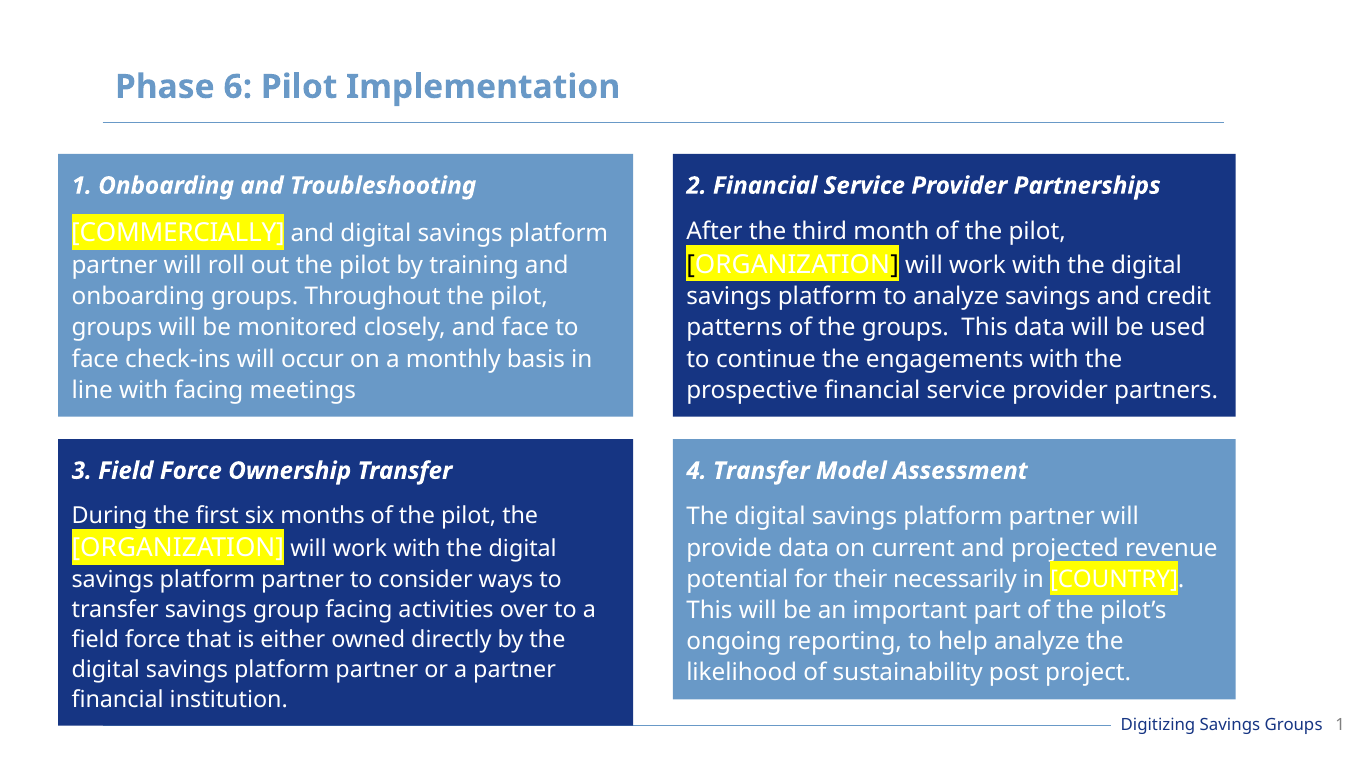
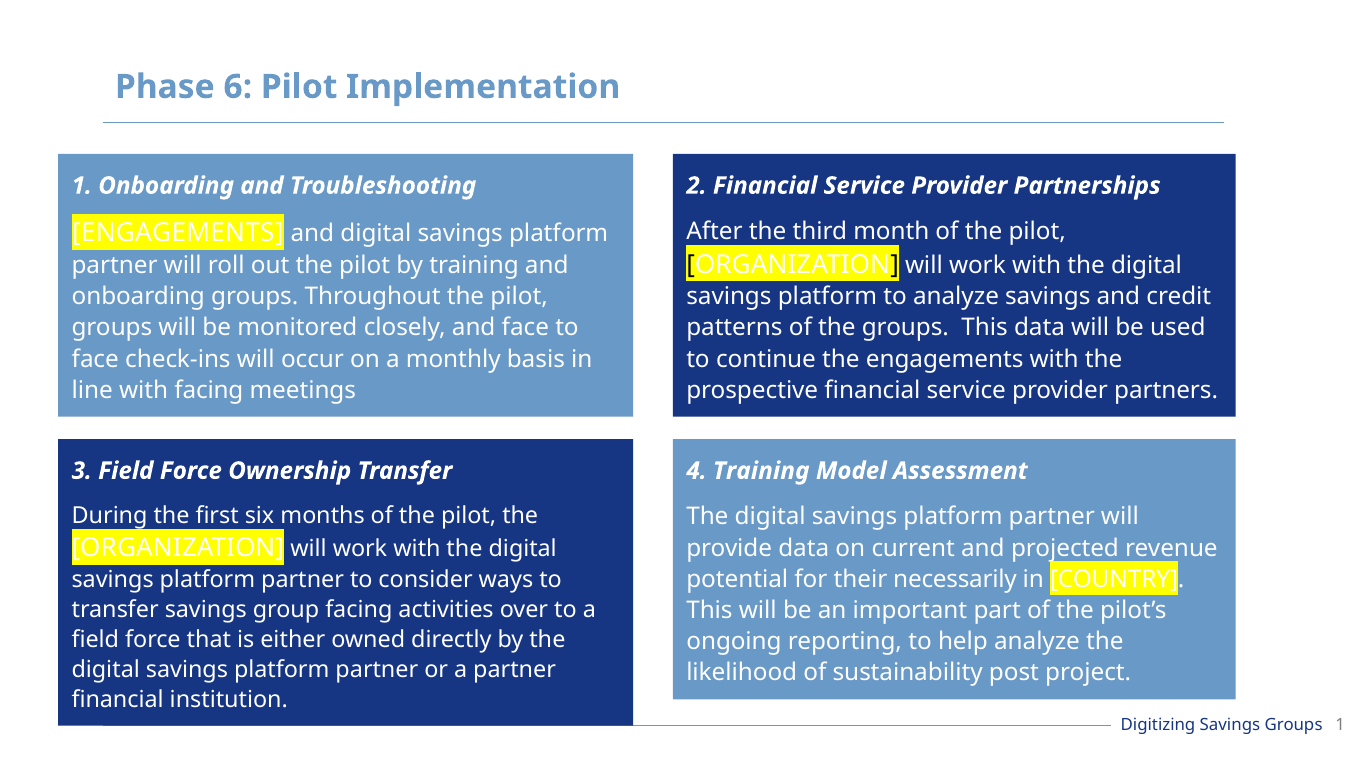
COMMERCIALLY at (178, 233): COMMERCIALLY -> ENGAGEMENTS
4 Transfer: Transfer -> Training
